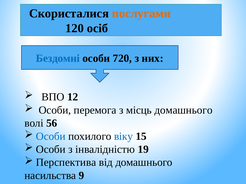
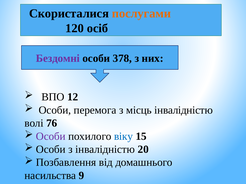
Бездомні colour: blue -> purple
720: 720 -> 378
місць домашнього: домашнього -> інвалідністю
56: 56 -> 76
Особи at (51, 137) colour: blue -> purple
19: 19 -> 20
Перспектива: Перспектива -> Позбавлення
